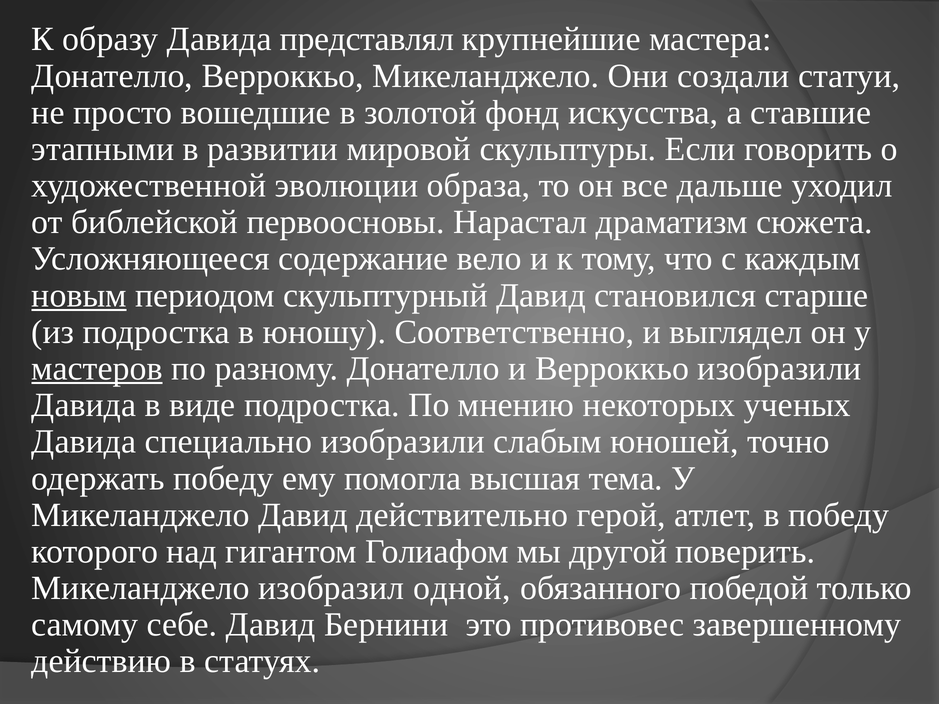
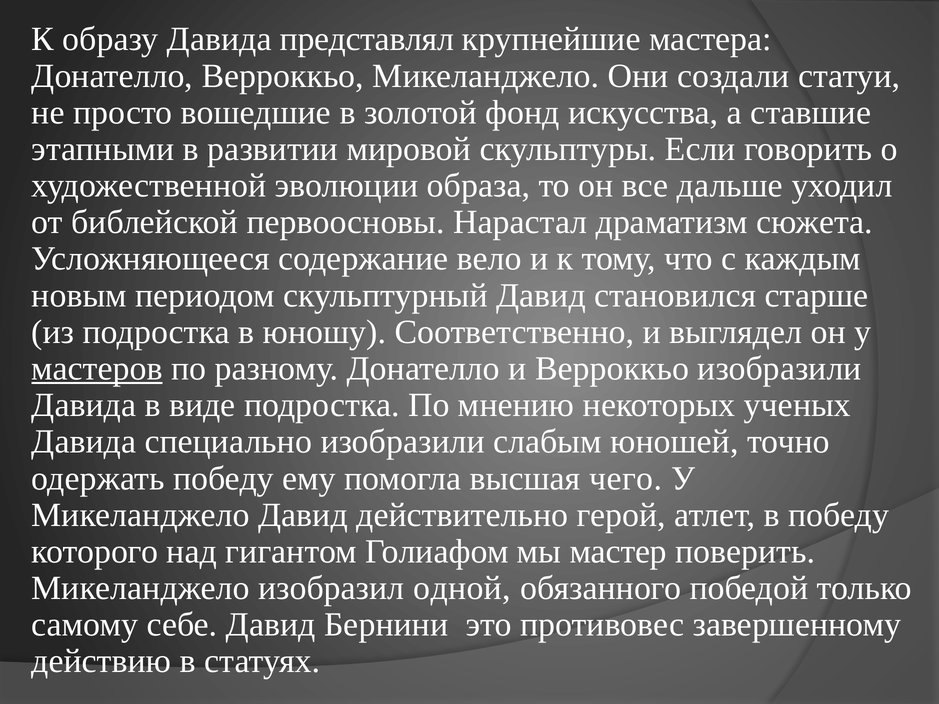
новым underline: present -> none
тема: тема -> чего
другой: другой -> мастер
